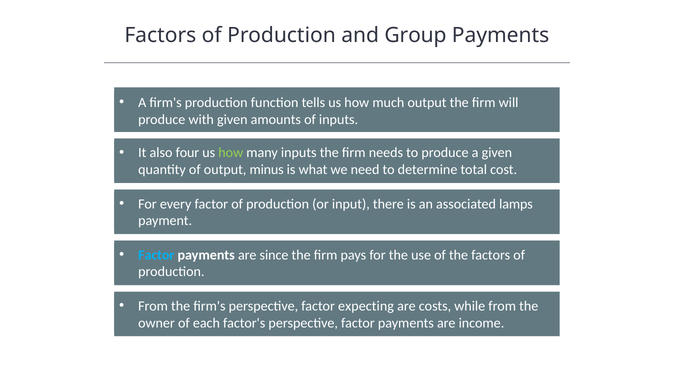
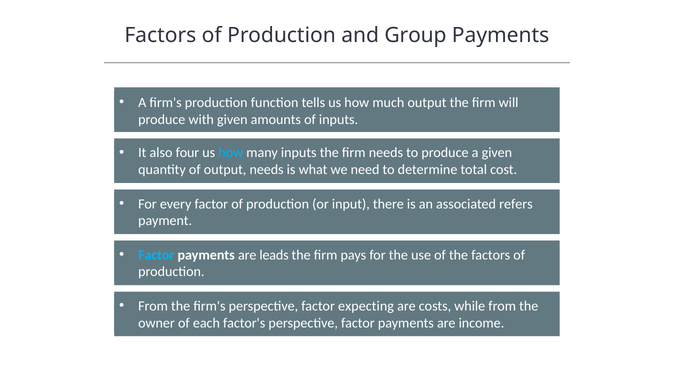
how at (231, 153) colour: light green -> light blue
output minus: minus -> needs
lamps: lamps -> refers
since: since -> leads
